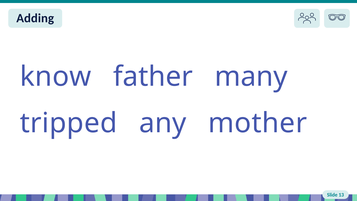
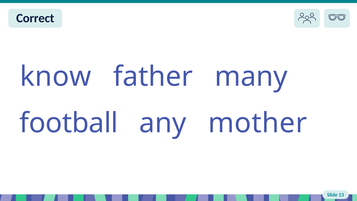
Adding: Adding -> Correct
tripped: tripped -> football
